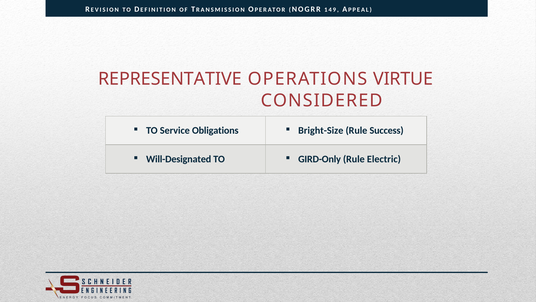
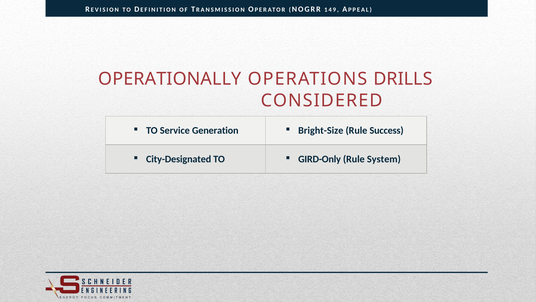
REPRESENTATIVE: REPRESENTATIVE -> OPERATIONALLY
VIRTUE: VIRTUE -> DRILLS
Obligations: Obligations -> Generation
Will-Designated: Will-Designated -> City-Designated
Electric: Electric -> System
